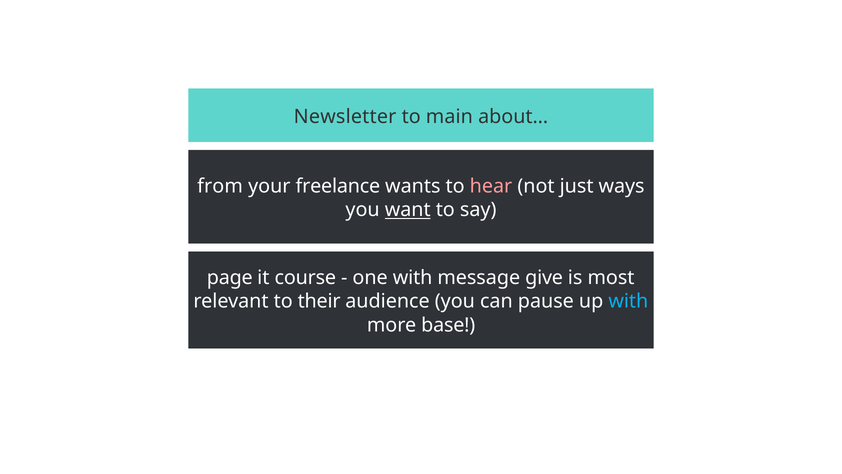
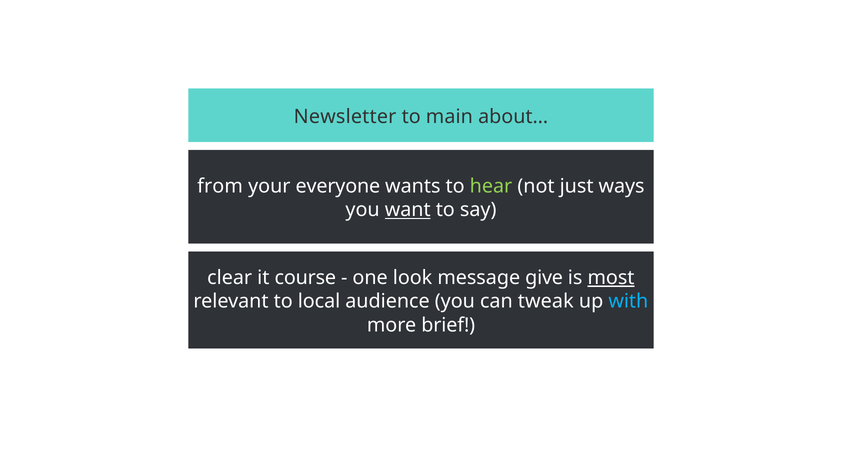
freelance: freelance -> everyone
hear colour: pink -> light green
page: page -> clear
one with: with -> look
most underline: none -> present
their: their -> local
pause: pause -> tweak
base: base -> brief
